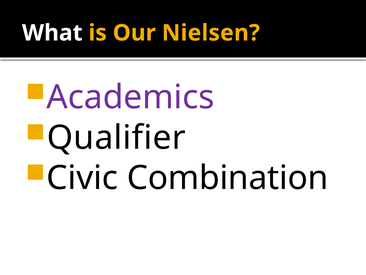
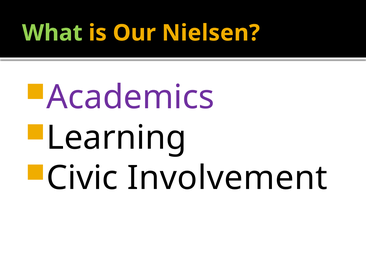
What colour: white -> light green
Qualifier: Qualifier -> Learning
Combination: Combination -> Involvement
